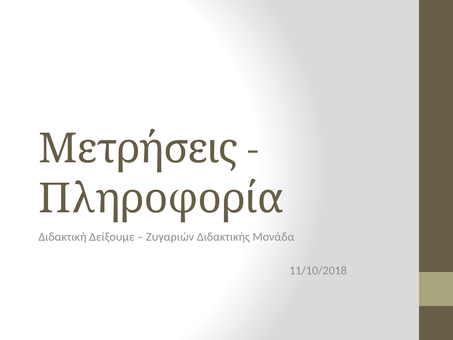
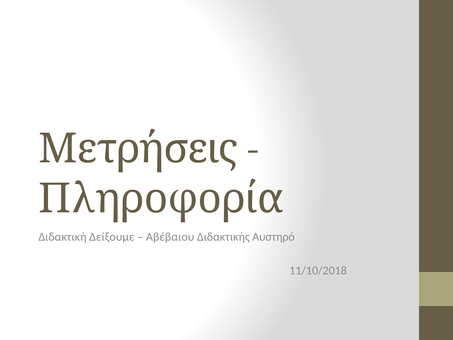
Ζυγαριών: Ζυγαριών -> Αβέβαιου
Μονάδα: Μονάδα -> Αυστηρό
